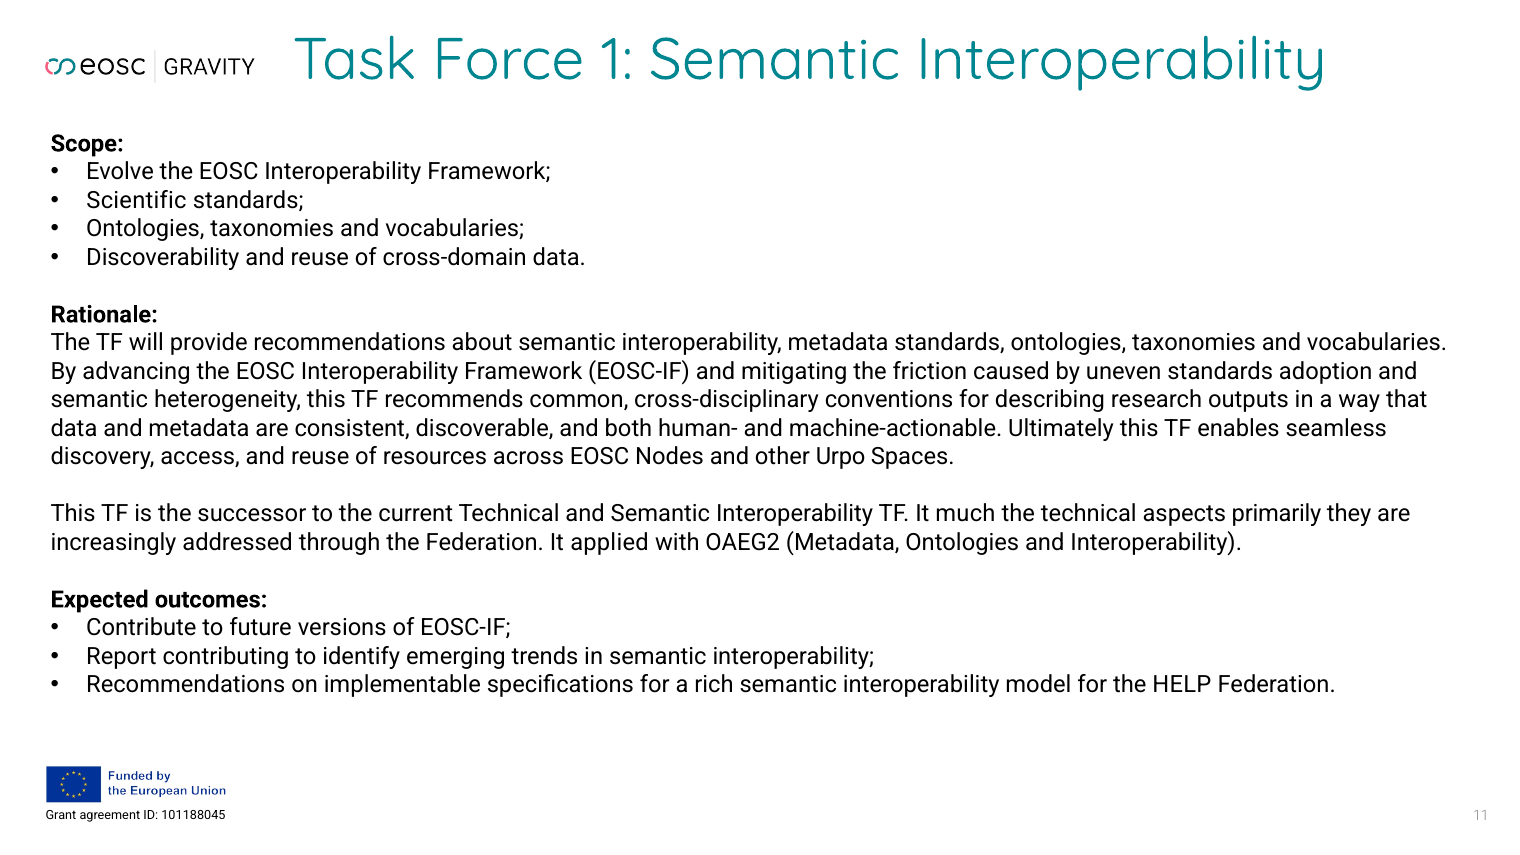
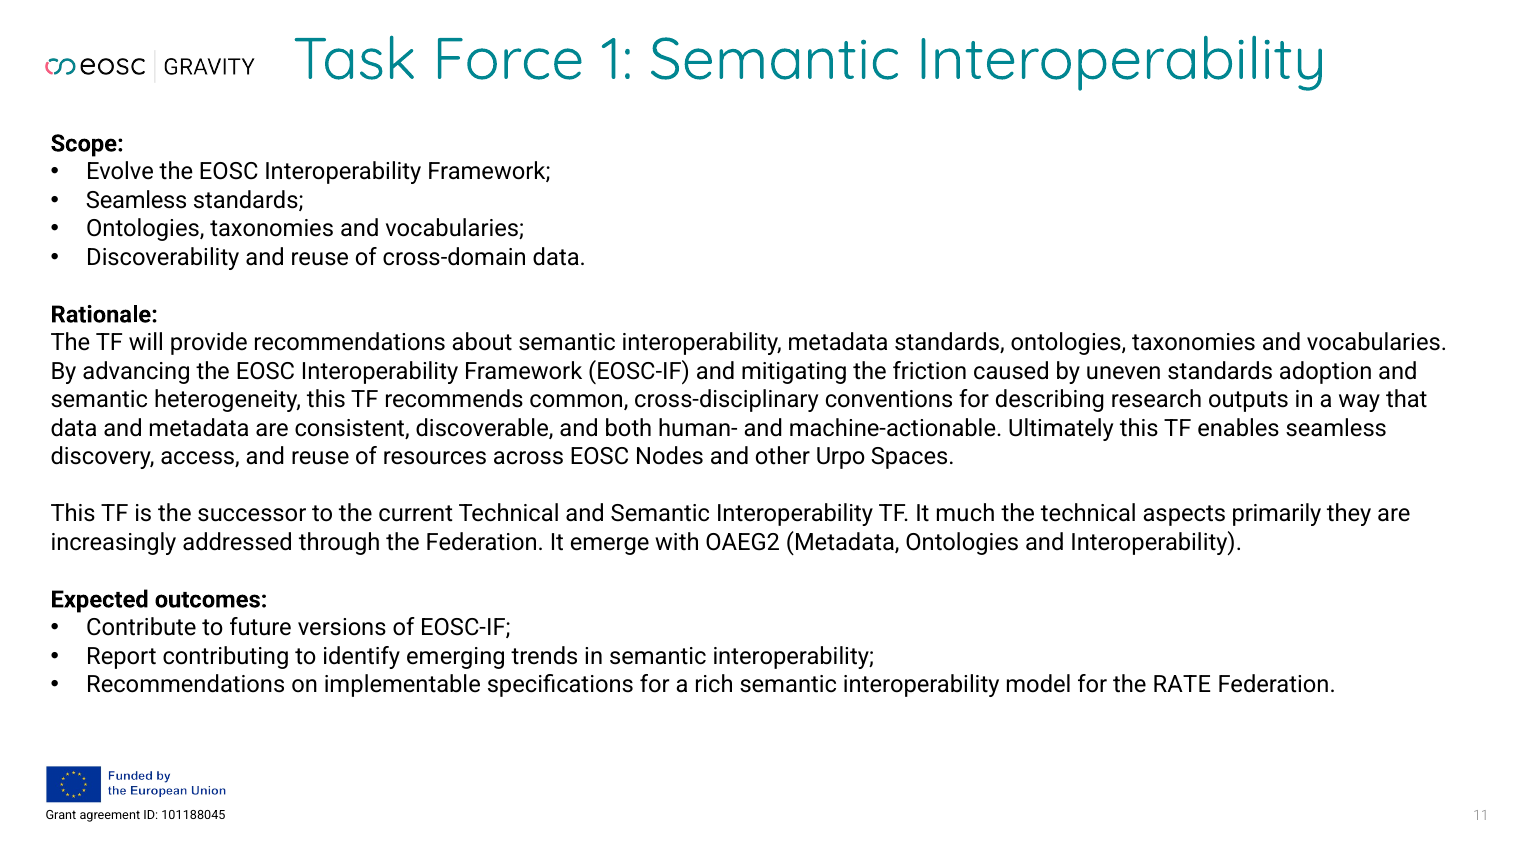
Scientific at (136, 201): Scientific -> Seamless
applied: applied -> emerge
HELP: HELP -> RATE
